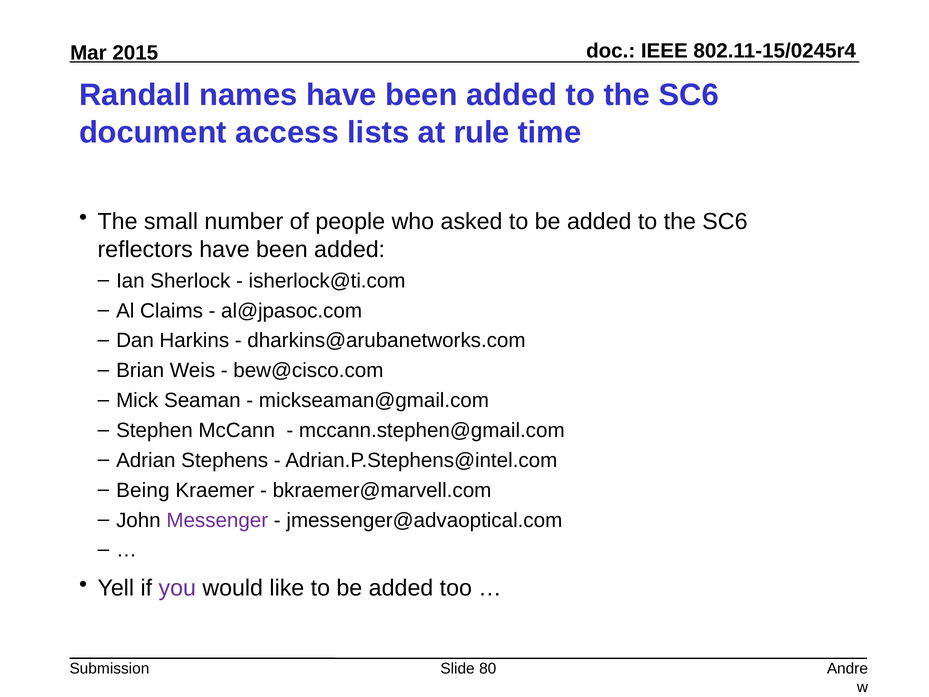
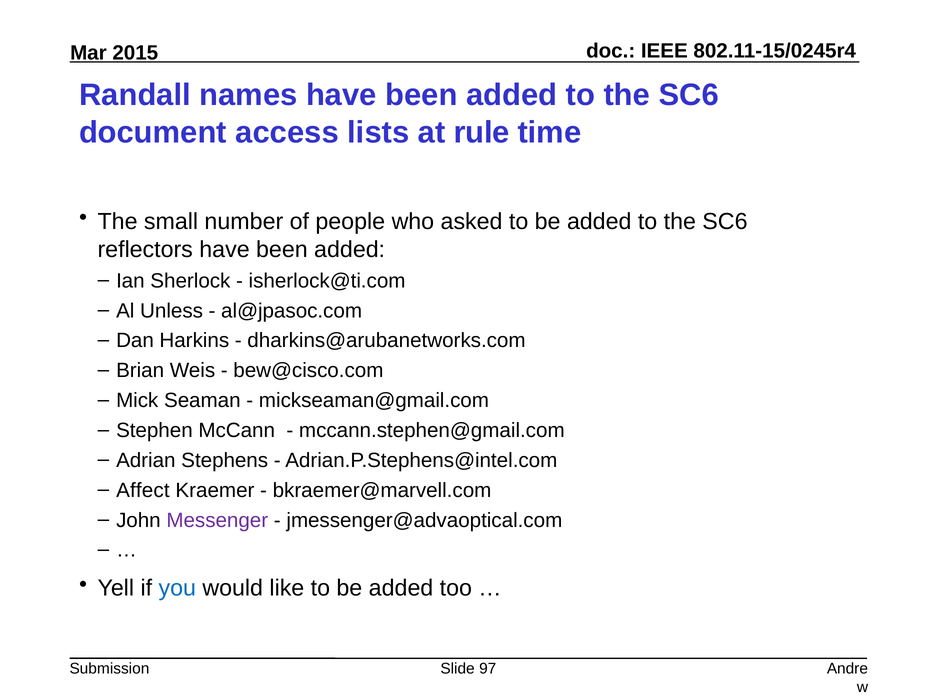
Claims: Claims -> Unless
Being: Being -> Affect
you colour: purple -> blue
80: 80 -> 97
